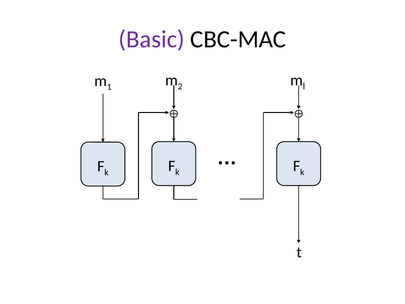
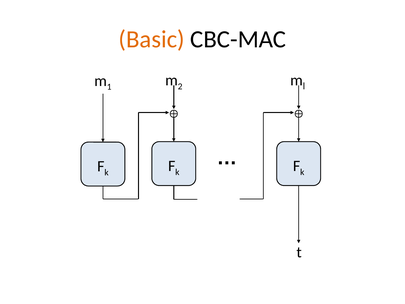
Basic colour: purple -> orange
